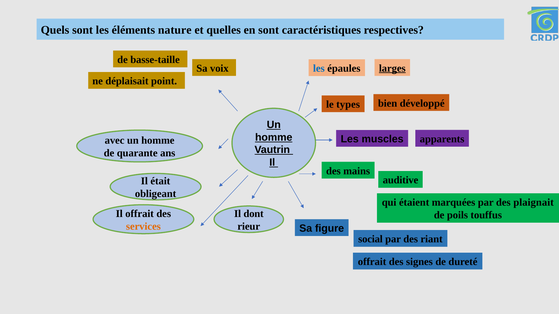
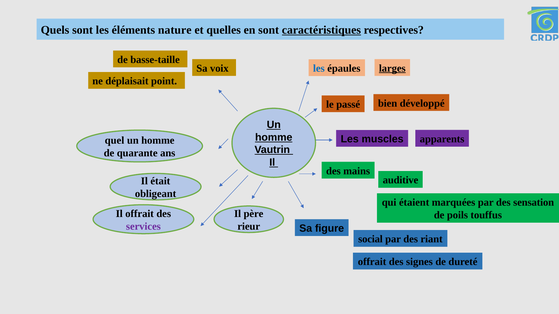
caractéristiques underline: none -> present
types: types -> passé
avec: avec -> quel
plaignait: plaignait -> sensation
dont: dont -> père
services colour: orange -> purple
